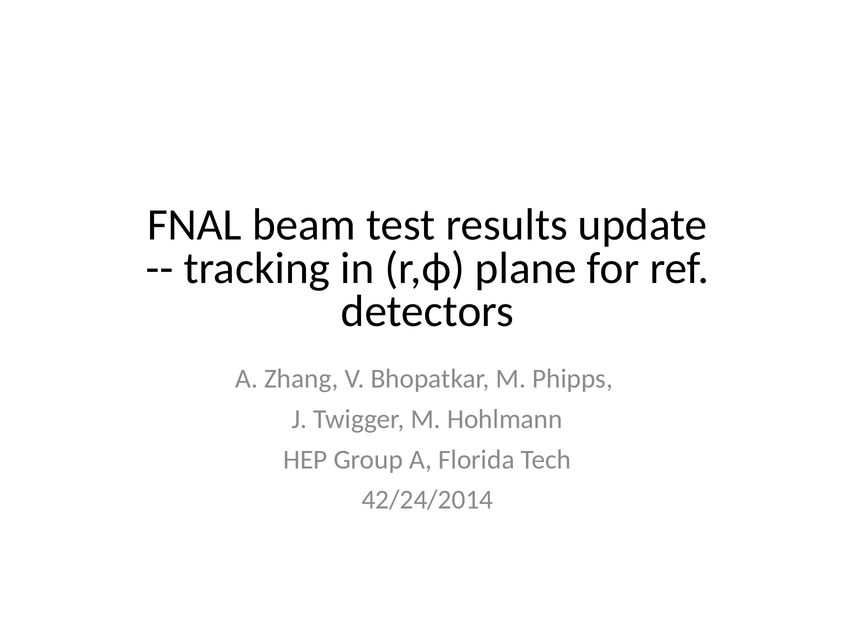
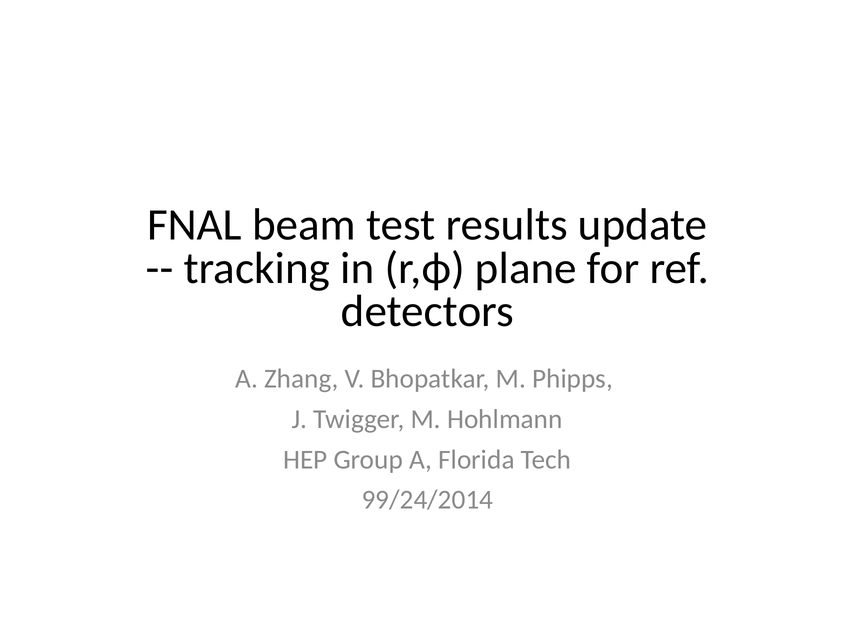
42/24/2014: 42/24/2014 -> 99/24/2014
